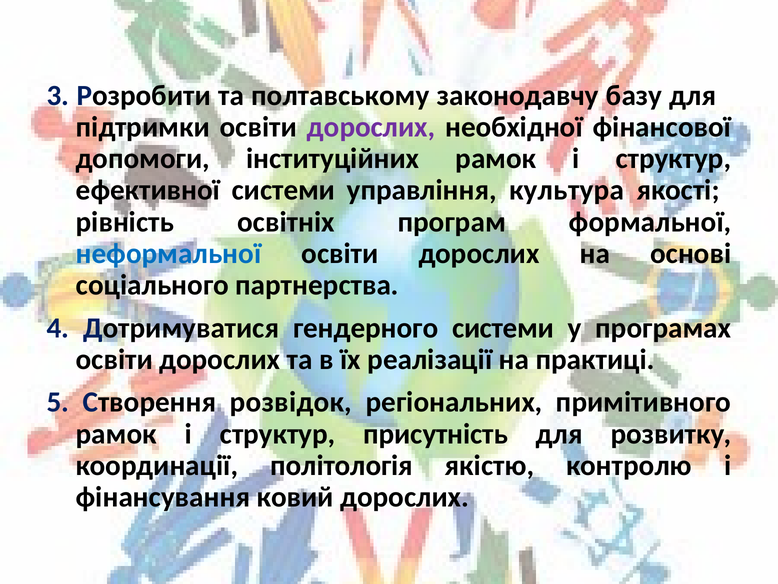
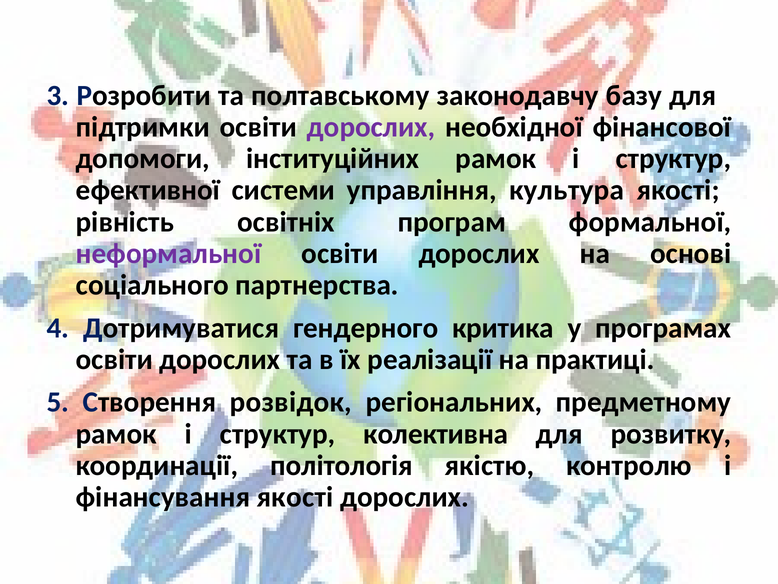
неформальної colour: blue -> purple
гендерного системи: системи -> критика
примітивного: примітивного -> предметному
присутність: присутність -> колективна
фінансування ковий: ковий -> якості
